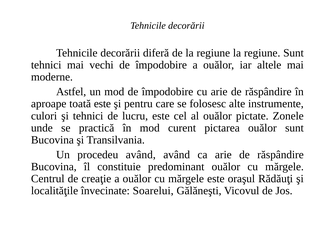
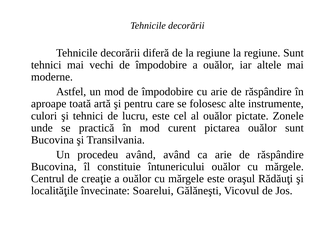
toată este: este -> artă
predominant: predominant -> întunericului
